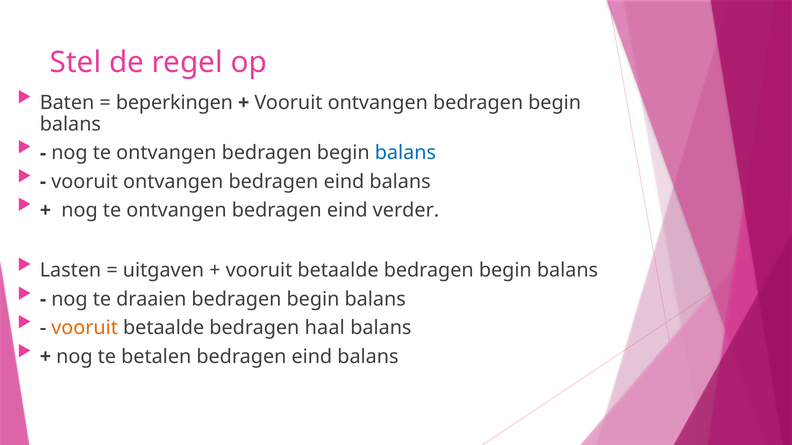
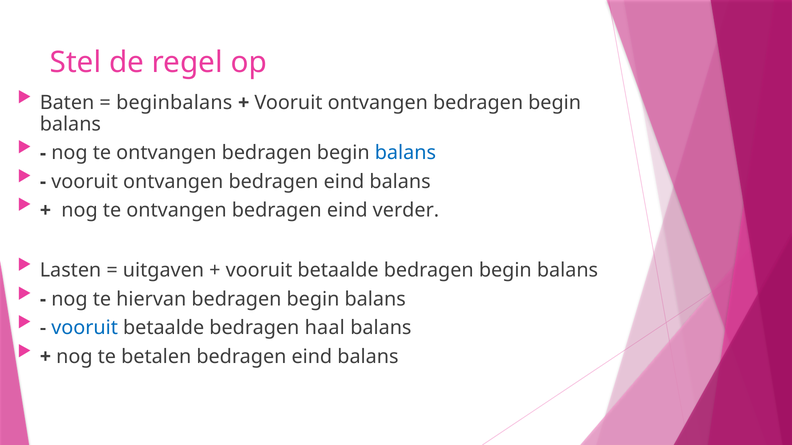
beperkingen: beperkingen -> beginbalans
draaien: draaien -> hiervan
vooruit at (85, 328) colour: orange -> blue
